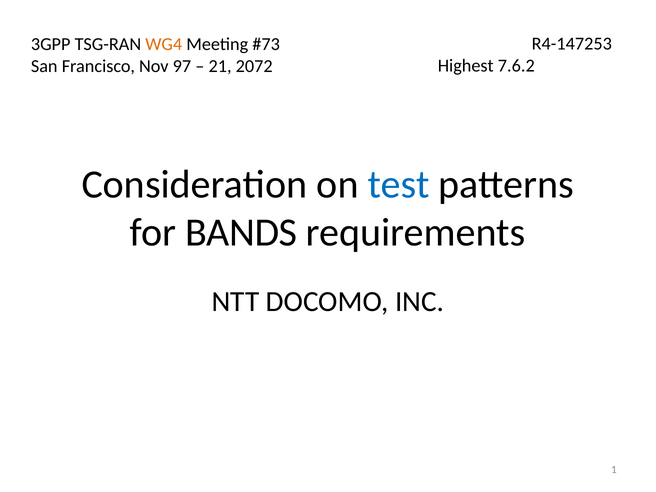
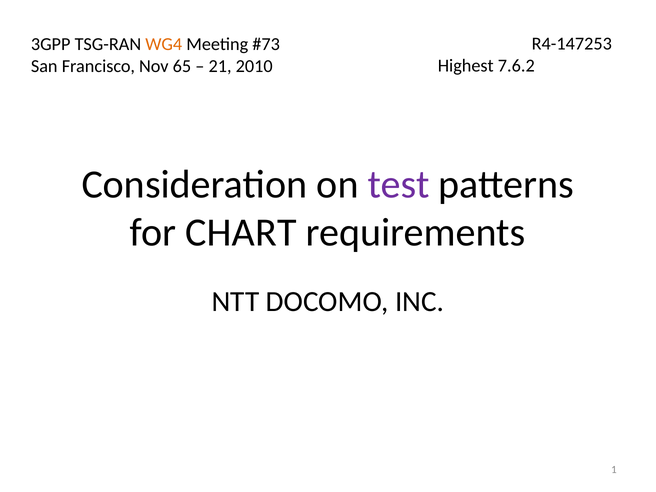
97: 97 -> 65
2072: 2072 -> 2010
test colour: blue -> purple
BANDS: BANDS -> CHART
